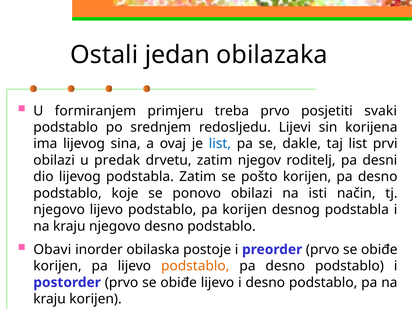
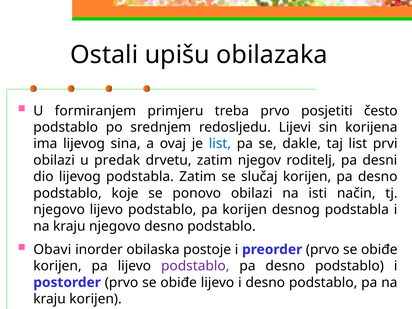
jedan: jedan -> upišu
svaki: svaki -> često
pošto: pošto -> slučaj
podstablo at (195, 266) colour: orange -> purple
